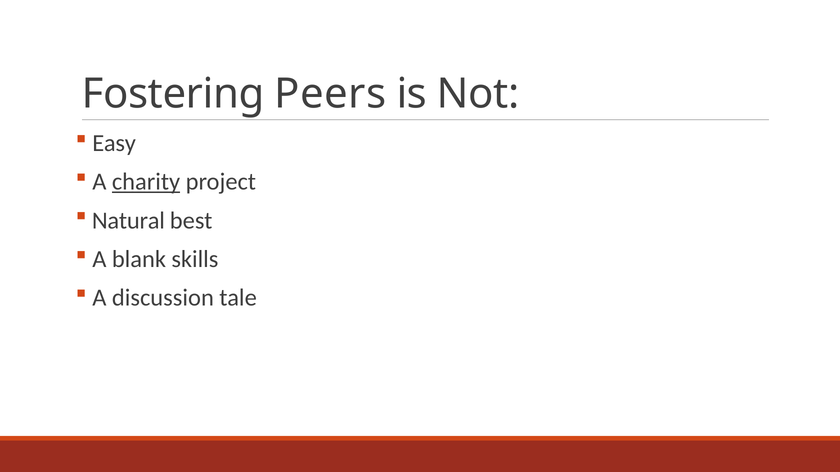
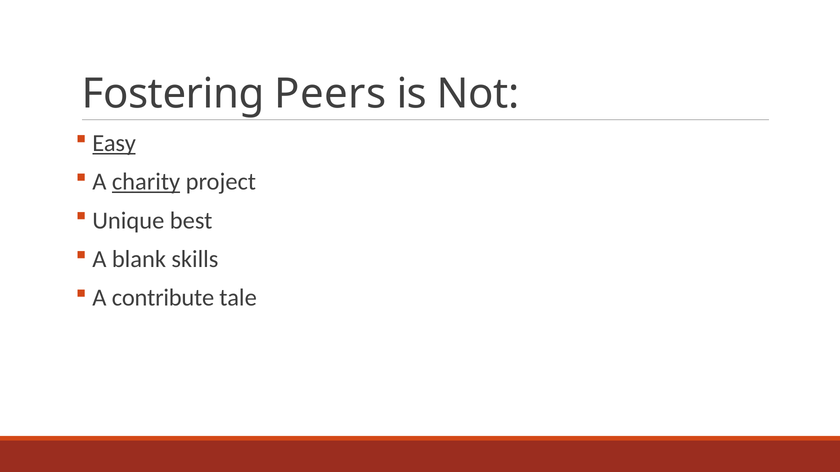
Easy underline: none -> present
Natural: Natural -> Unique
discussion: discussion -> contribute
